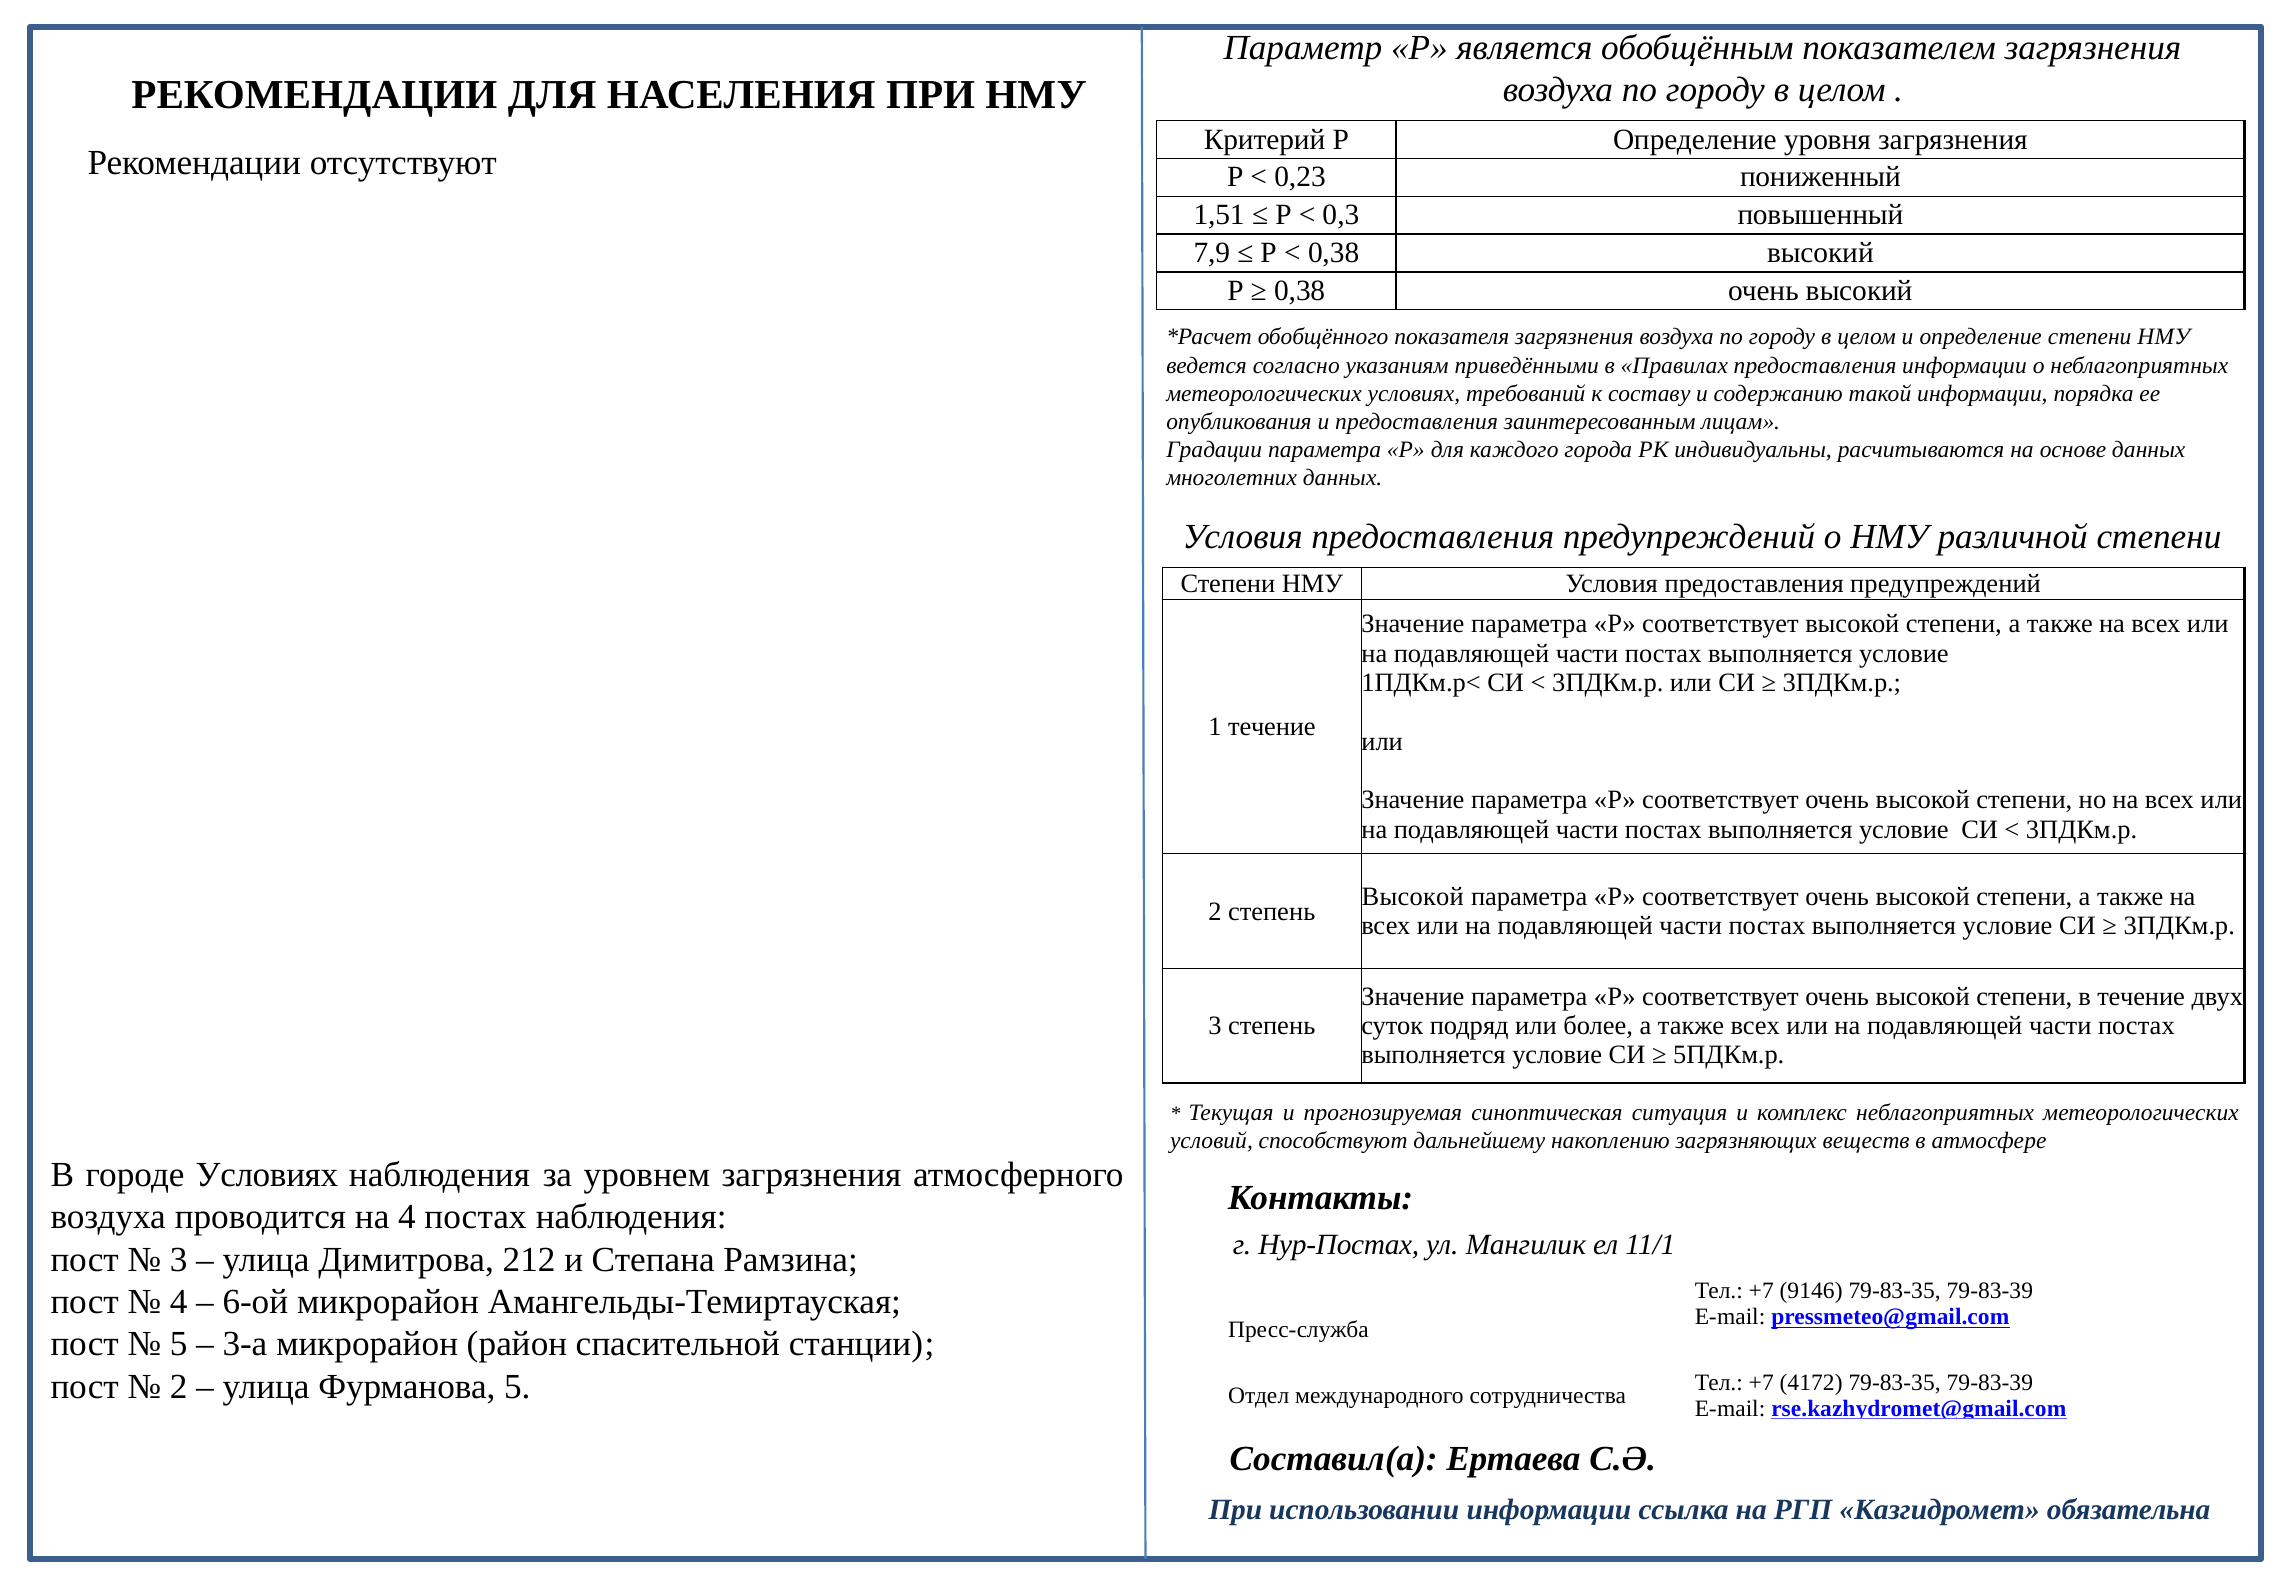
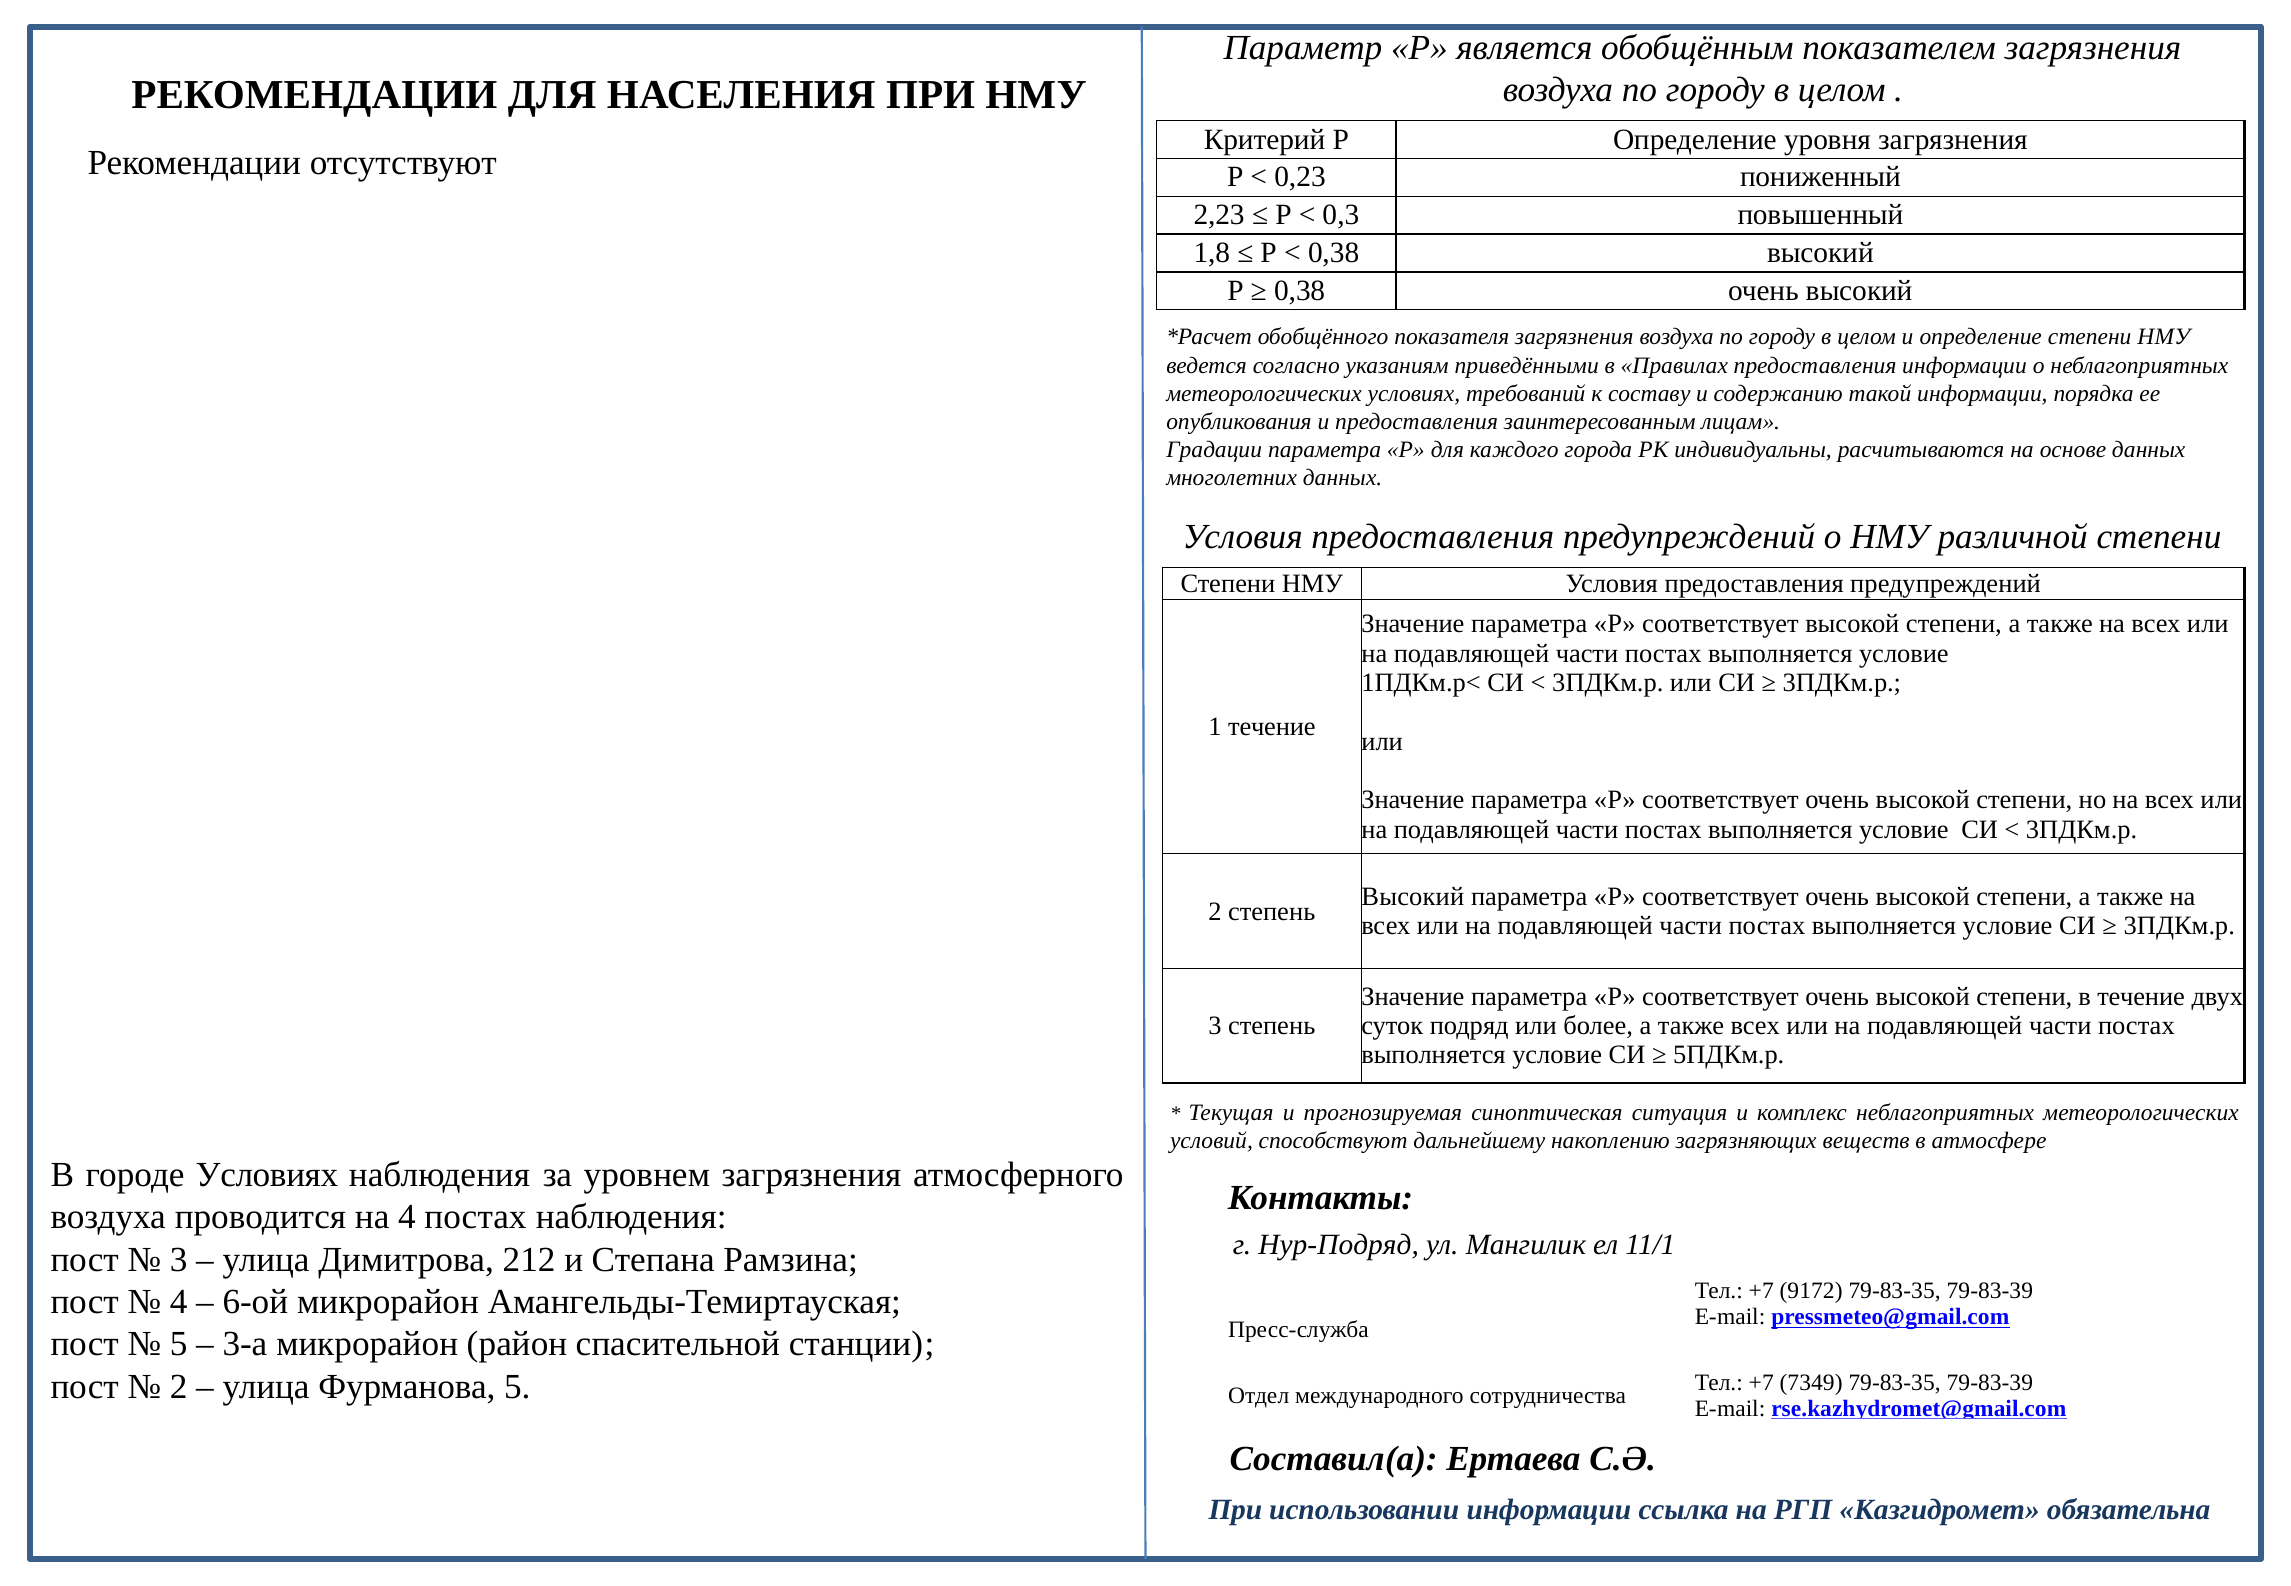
1,51: 1,51 -> 2,23
7,9: 7,9 -> 1,8
Высокой at (1413, 897): Высокой -> Высокий
Нур-Постах: Нур-Постах -> Нур-Подряд
9146: 9146 -> 9172
4172: 4172 -> 7349
